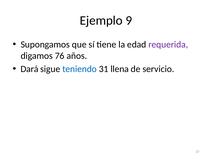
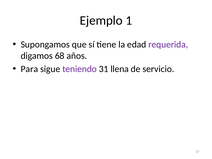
9: 9 -> 1
76: 76 -> 68
Dará: Dará -> Para
teniendo colour: blue -> purple
